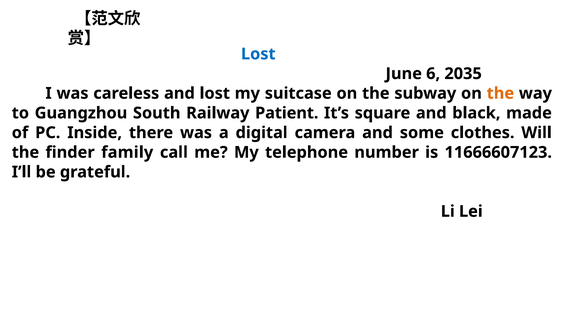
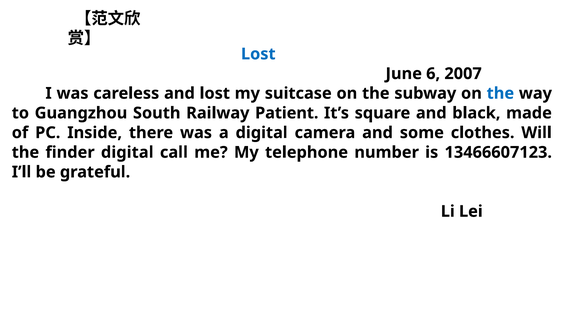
2035: 2035 -> 2007
the at (500, 93) colour: orange -> blue
finder family: family -> digital
11666607123: 11666607123 -> 13466607123
